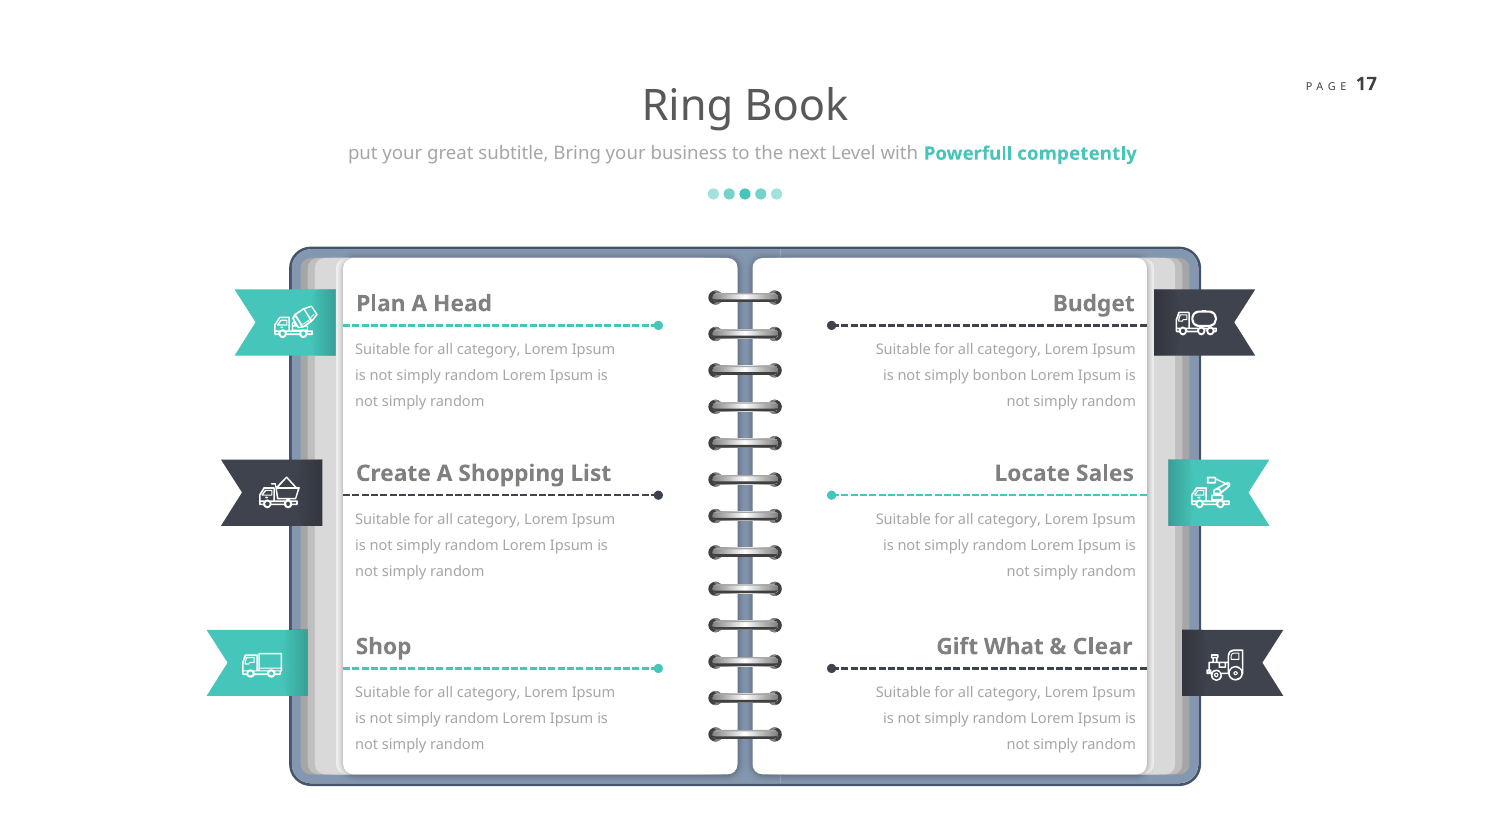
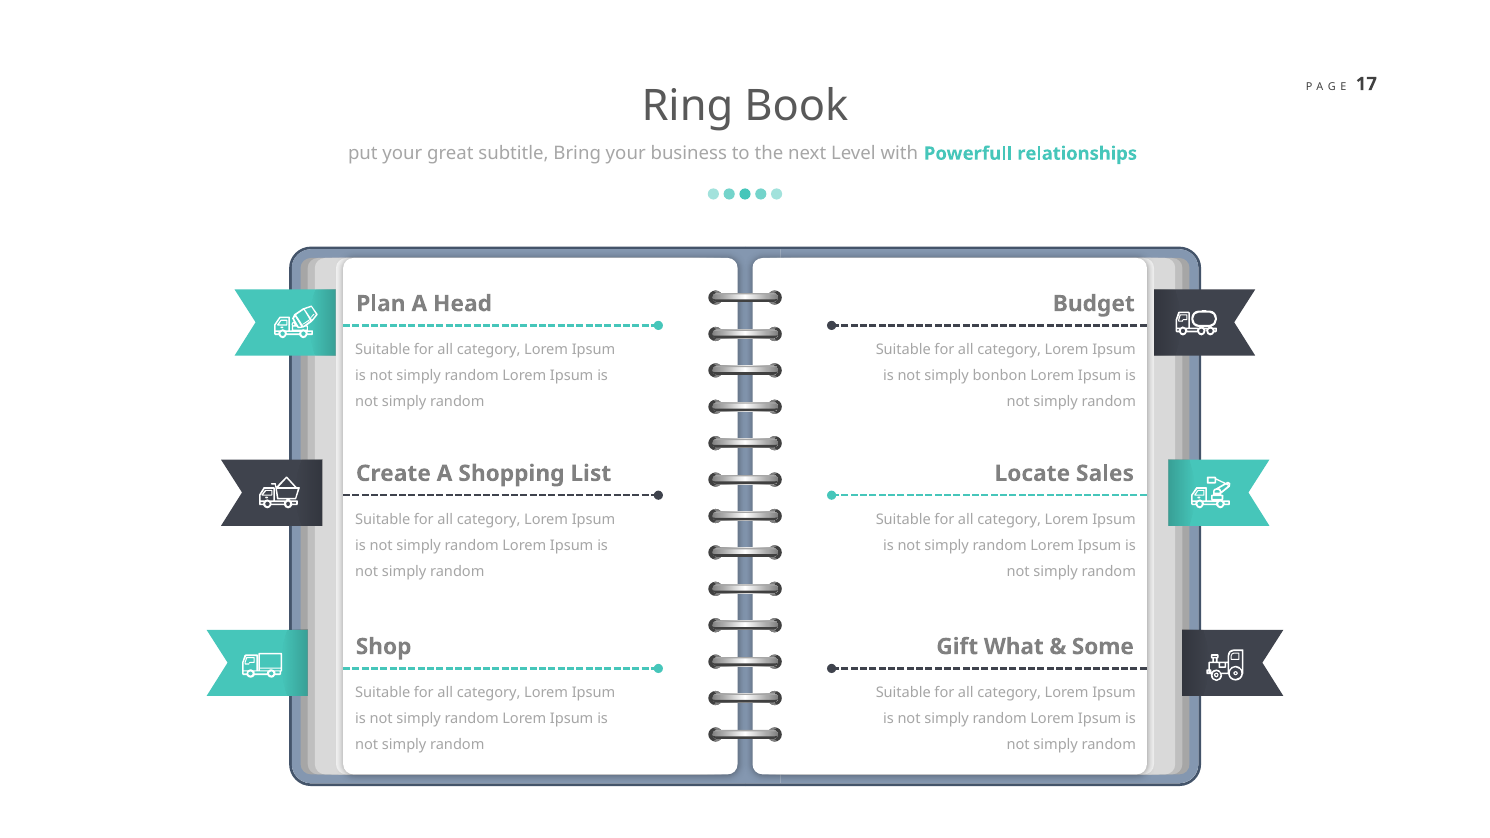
competently: competently -> relationships
Clear: Clear -> Some
